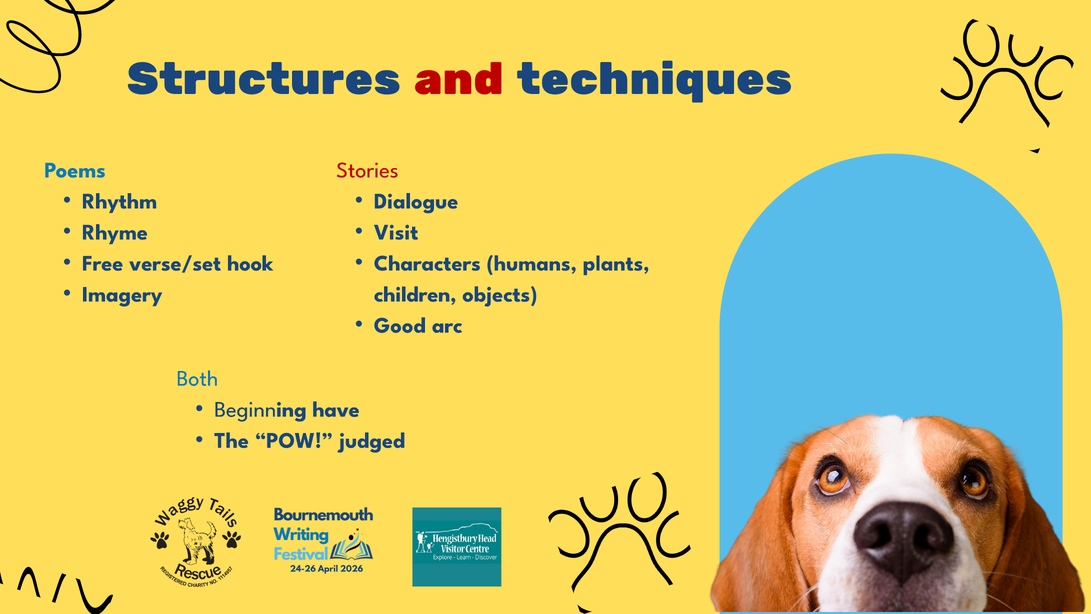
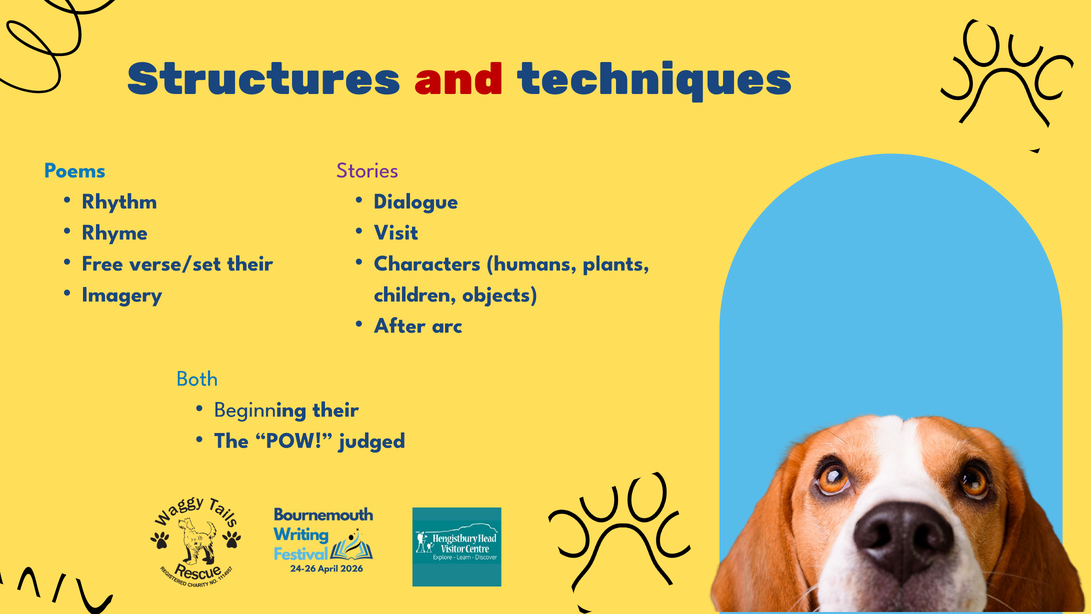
Stories colour: red -> purple
verse/set hook: hook -> their
Good: Good -> After
Beginning have: have -> their
